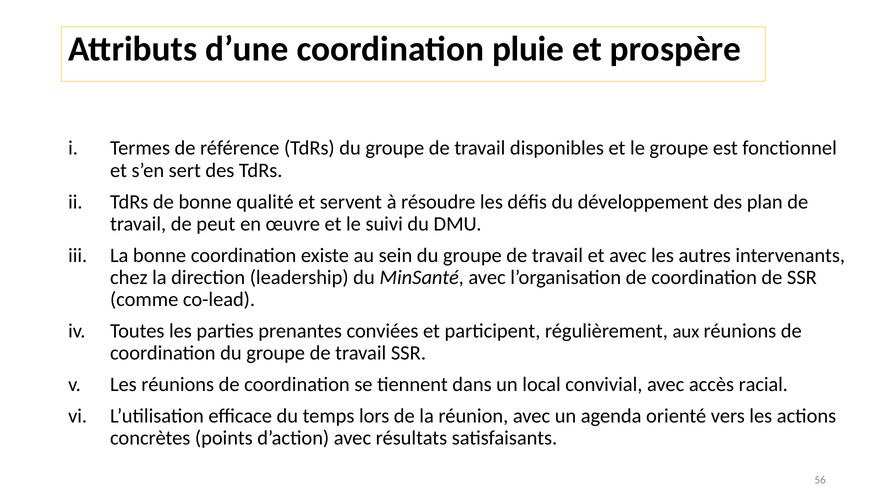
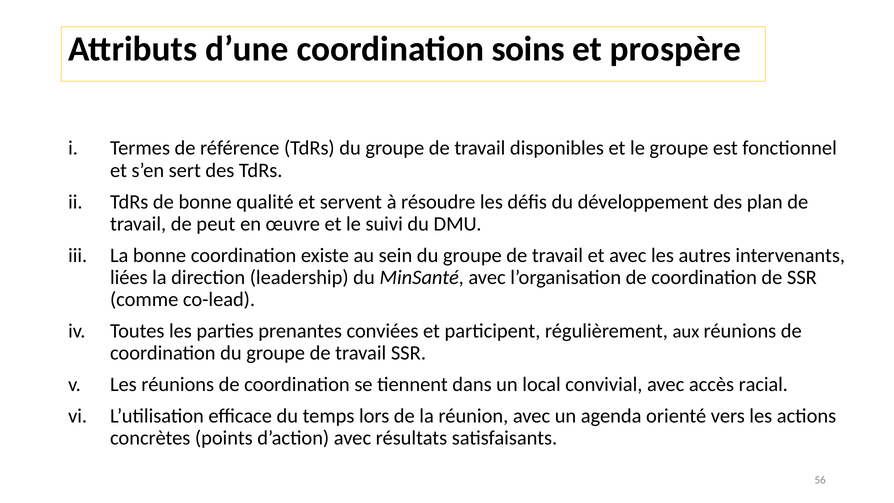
pluie: pluie -> soins
chez: chez -> liées
